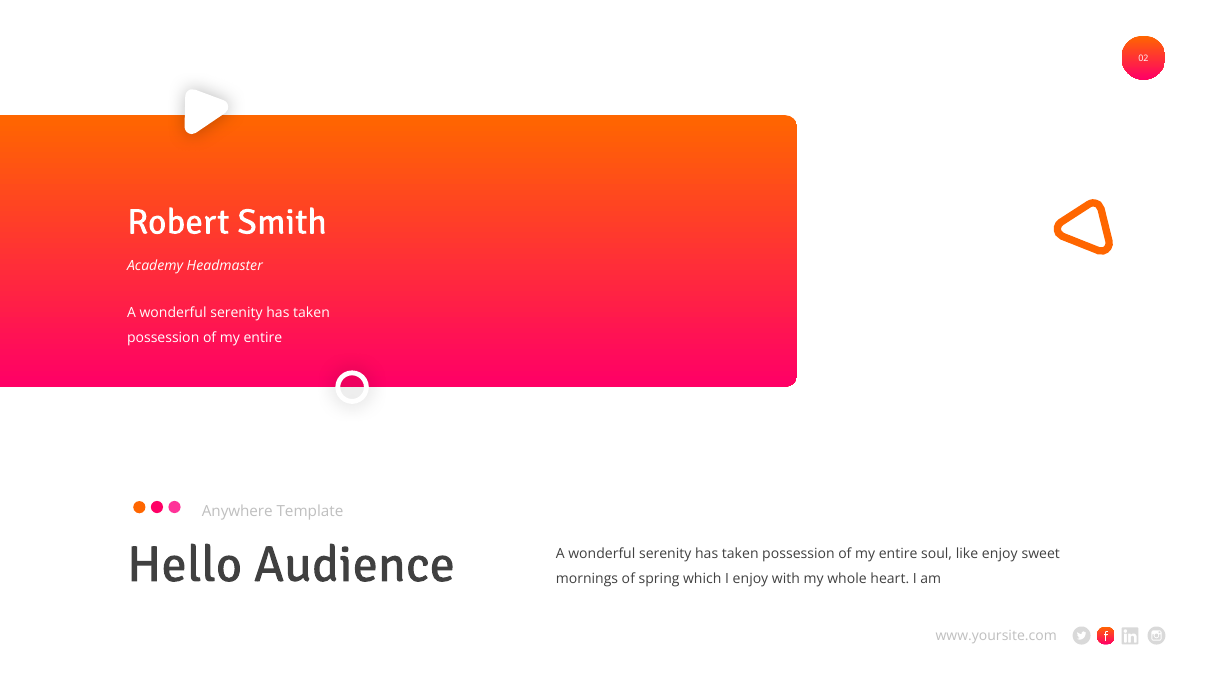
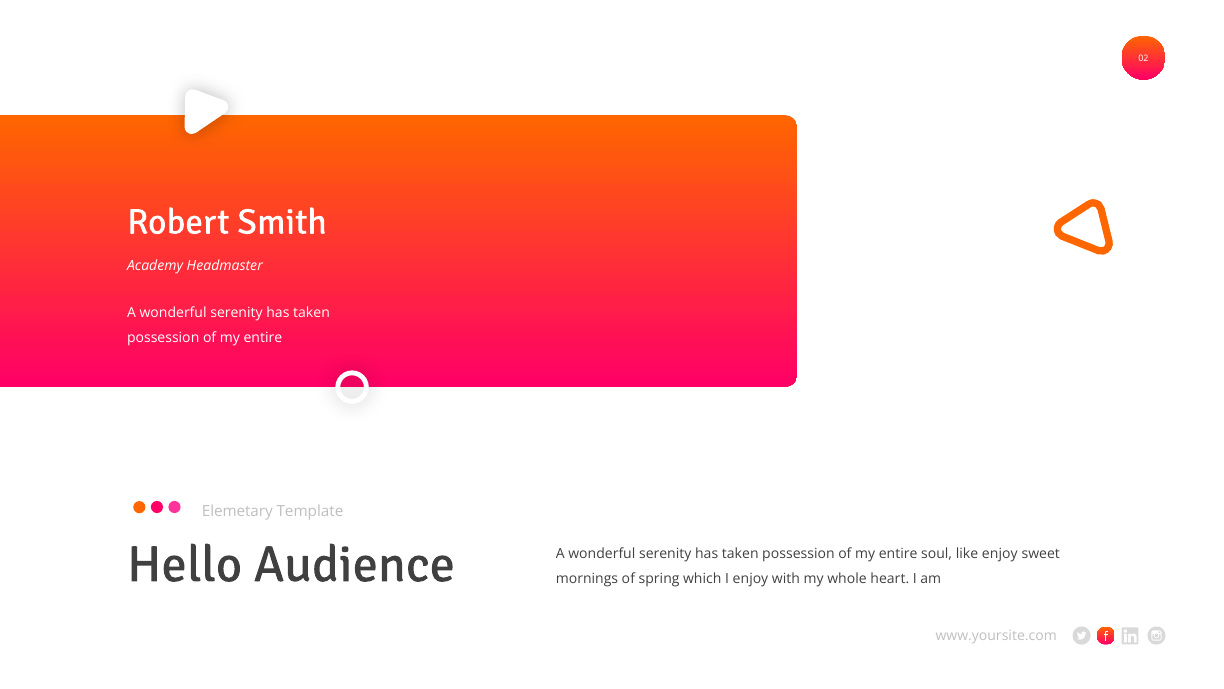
Anywhere: Anywhere -> Elemetary
